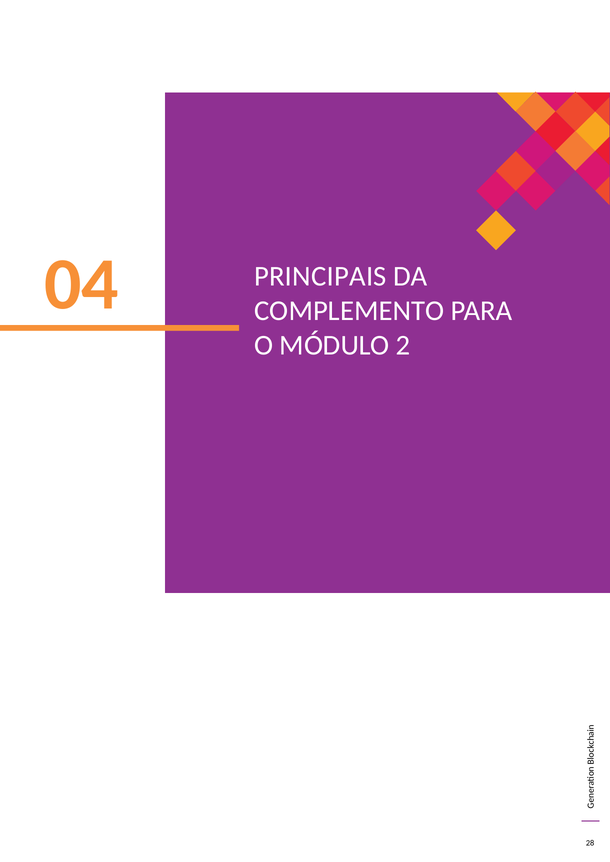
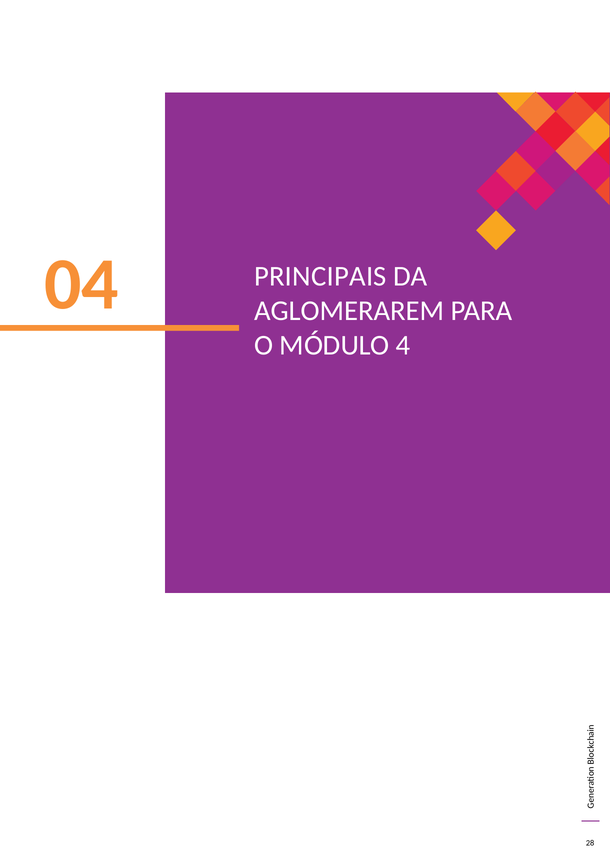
COMPLEMENTO: COMPLEMENTO -> AGLOMERAREM
2: 2 -> 4
